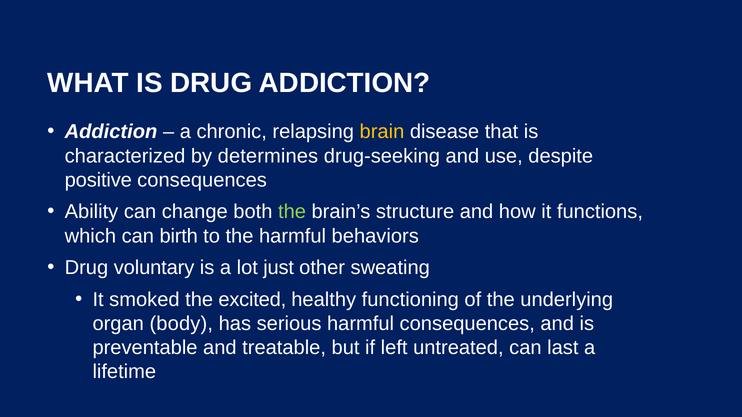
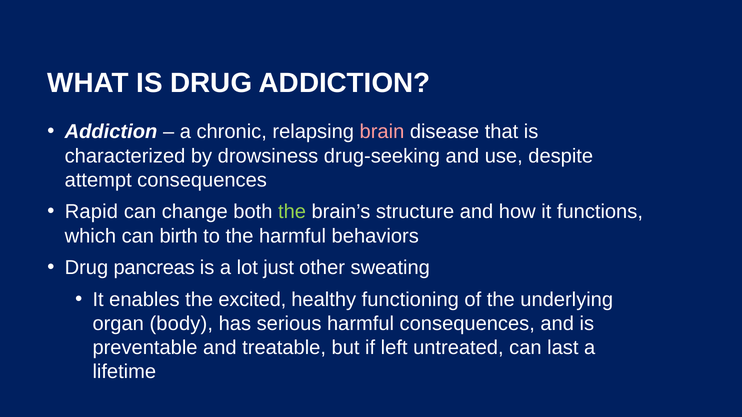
brain colour: yellow -> pink
determines: determines -> drowsiness
positive: positive -> attempt
Ability: Ability -> Rapid
voluntary: voluntary -> pancreas
smoked: smoked -> enables
